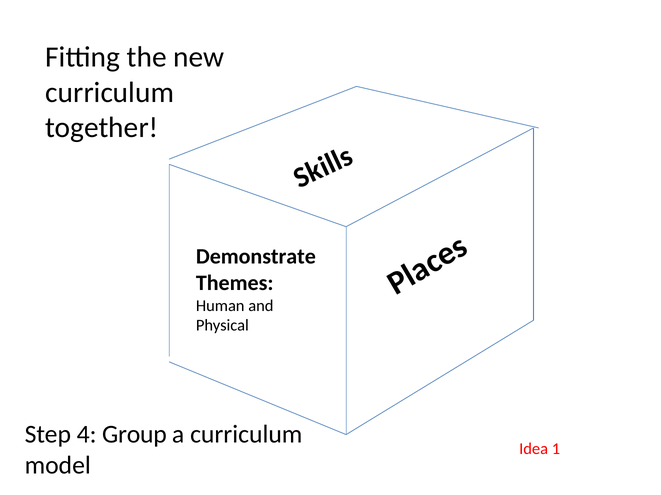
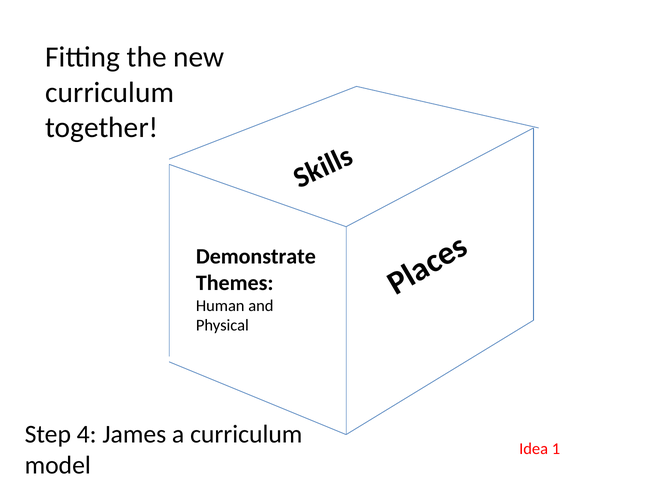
Group: Group -> James
